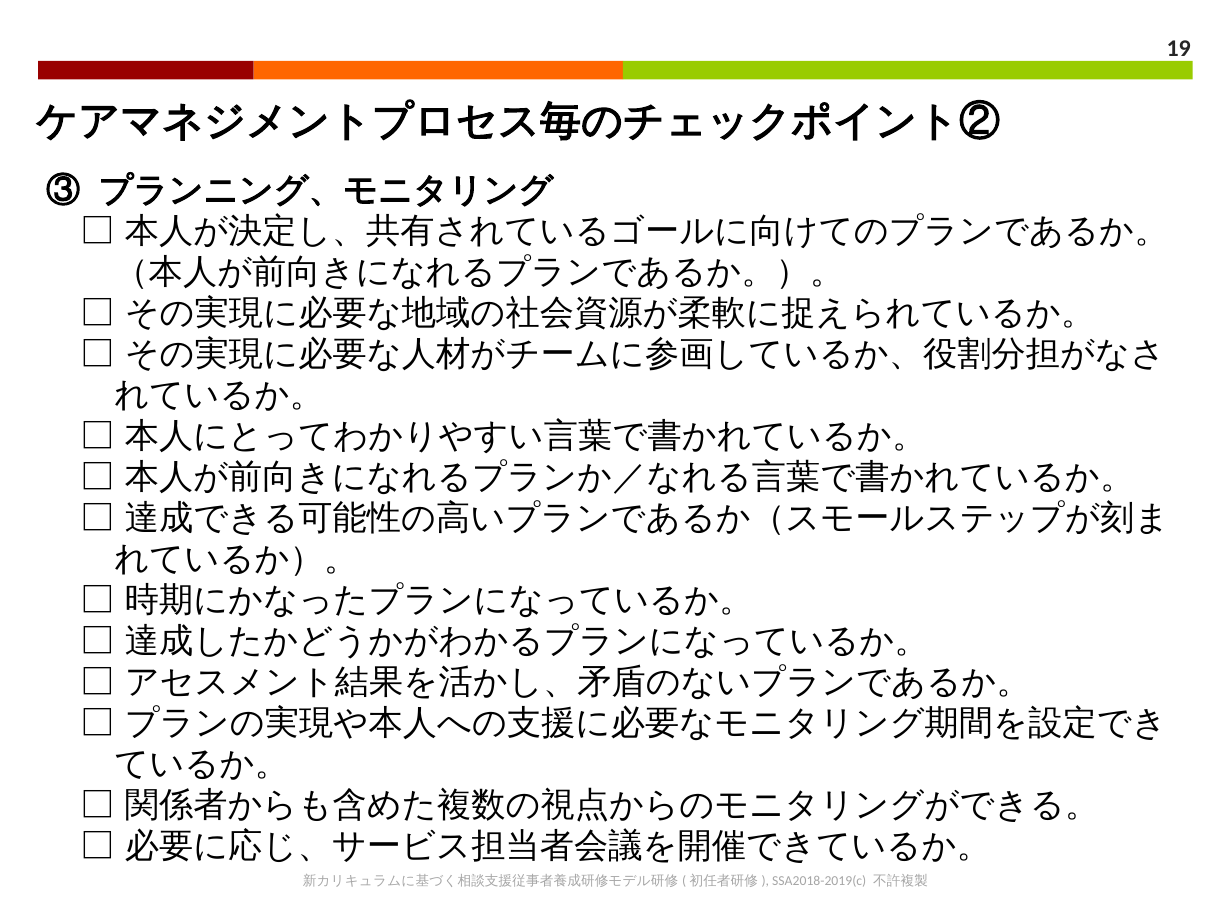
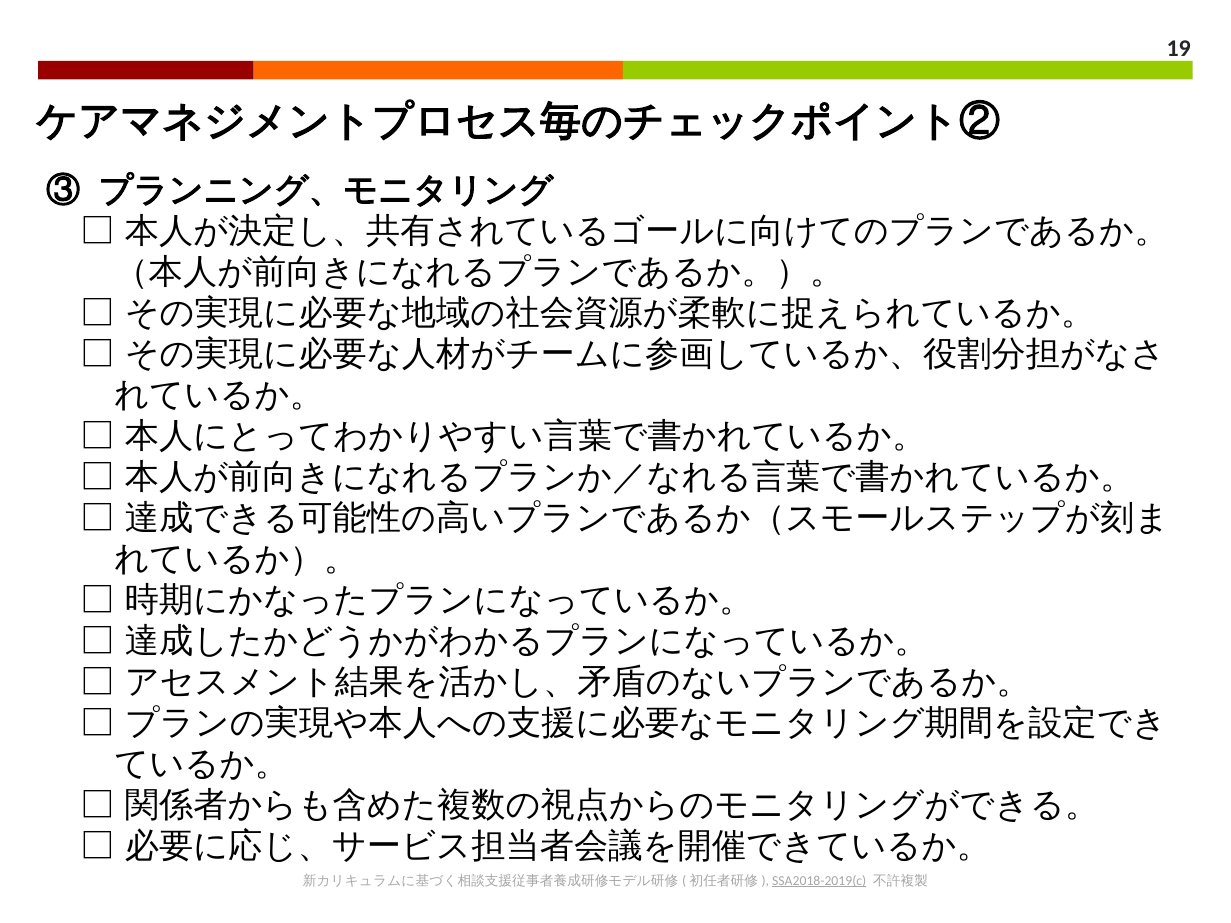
SSA2018-2019(c underline: none -> present
